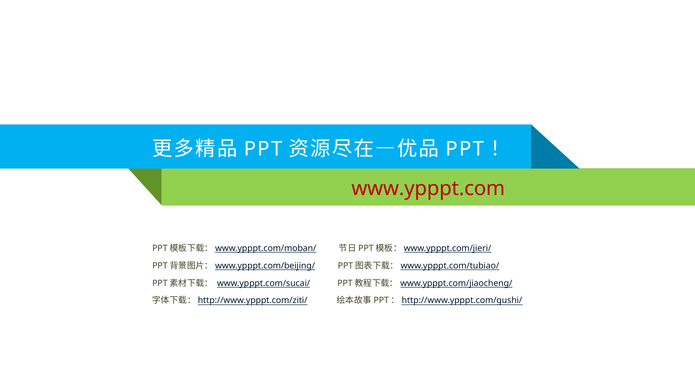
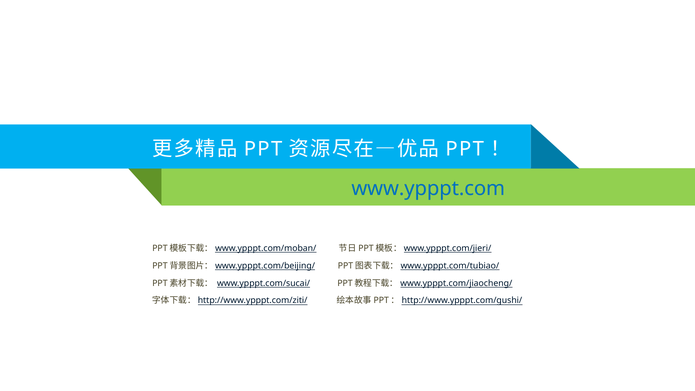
www.ypppt.com colour: red -> blue
